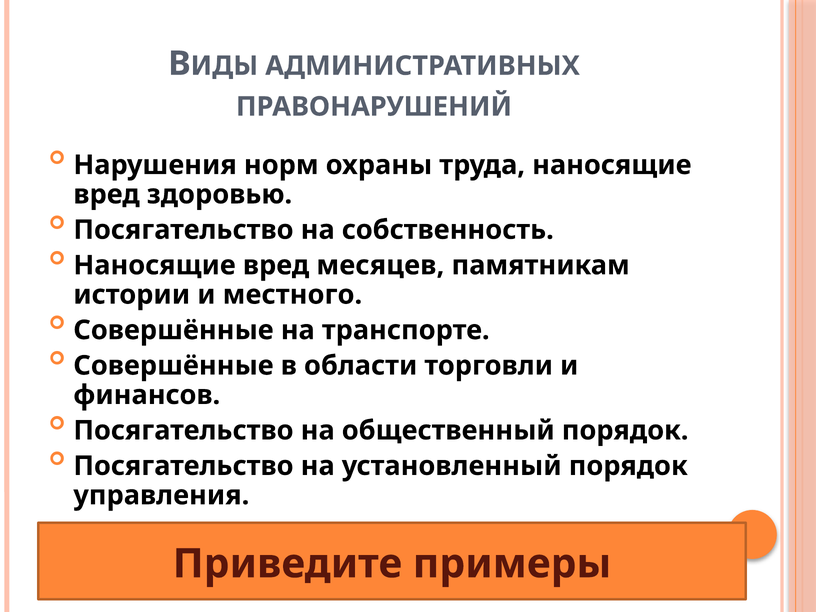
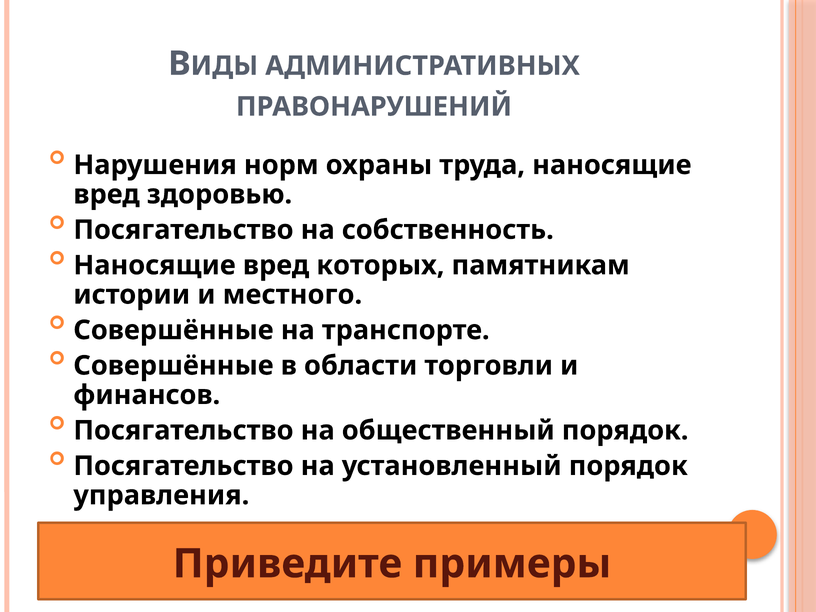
месяцев: месяцев -> которых
